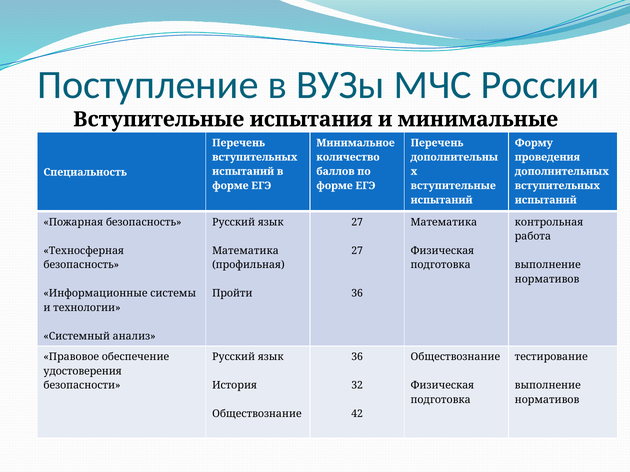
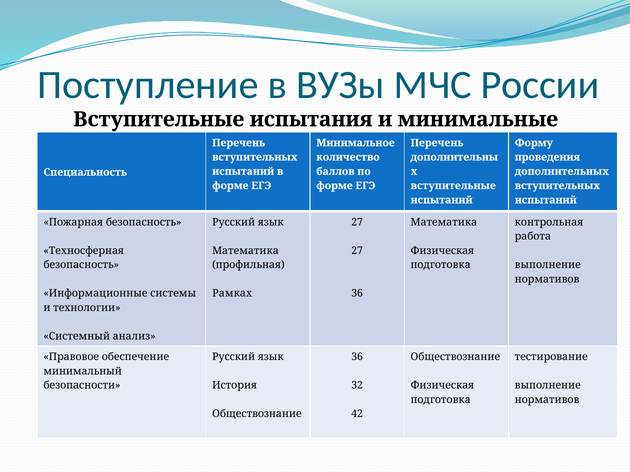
Пройти: Пройти -> Рамках
удостоверения: удостоверения -> минимальный
